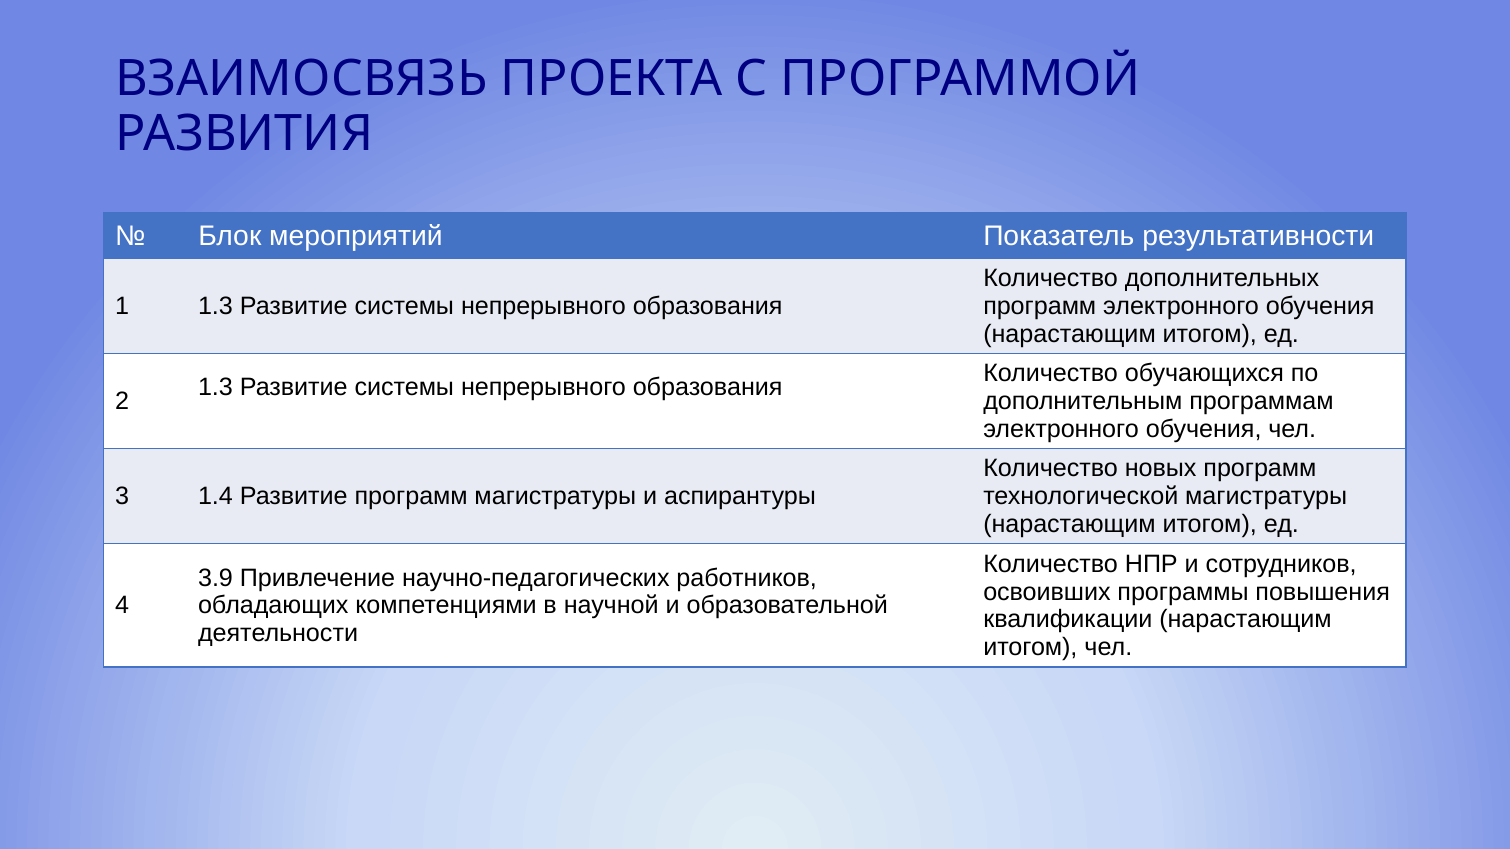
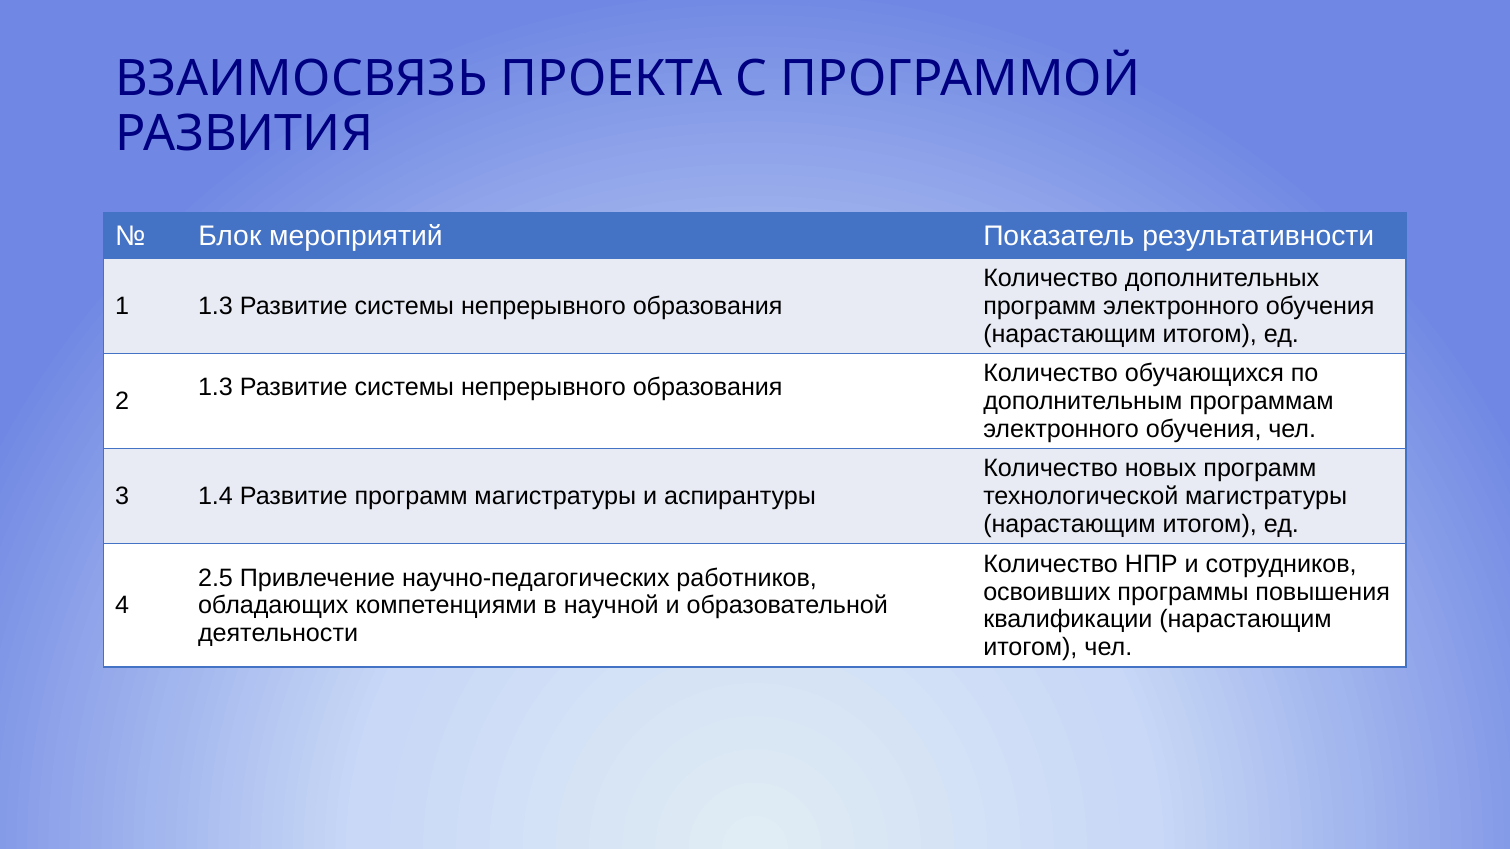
3.9: 3.9 -> 2.5
